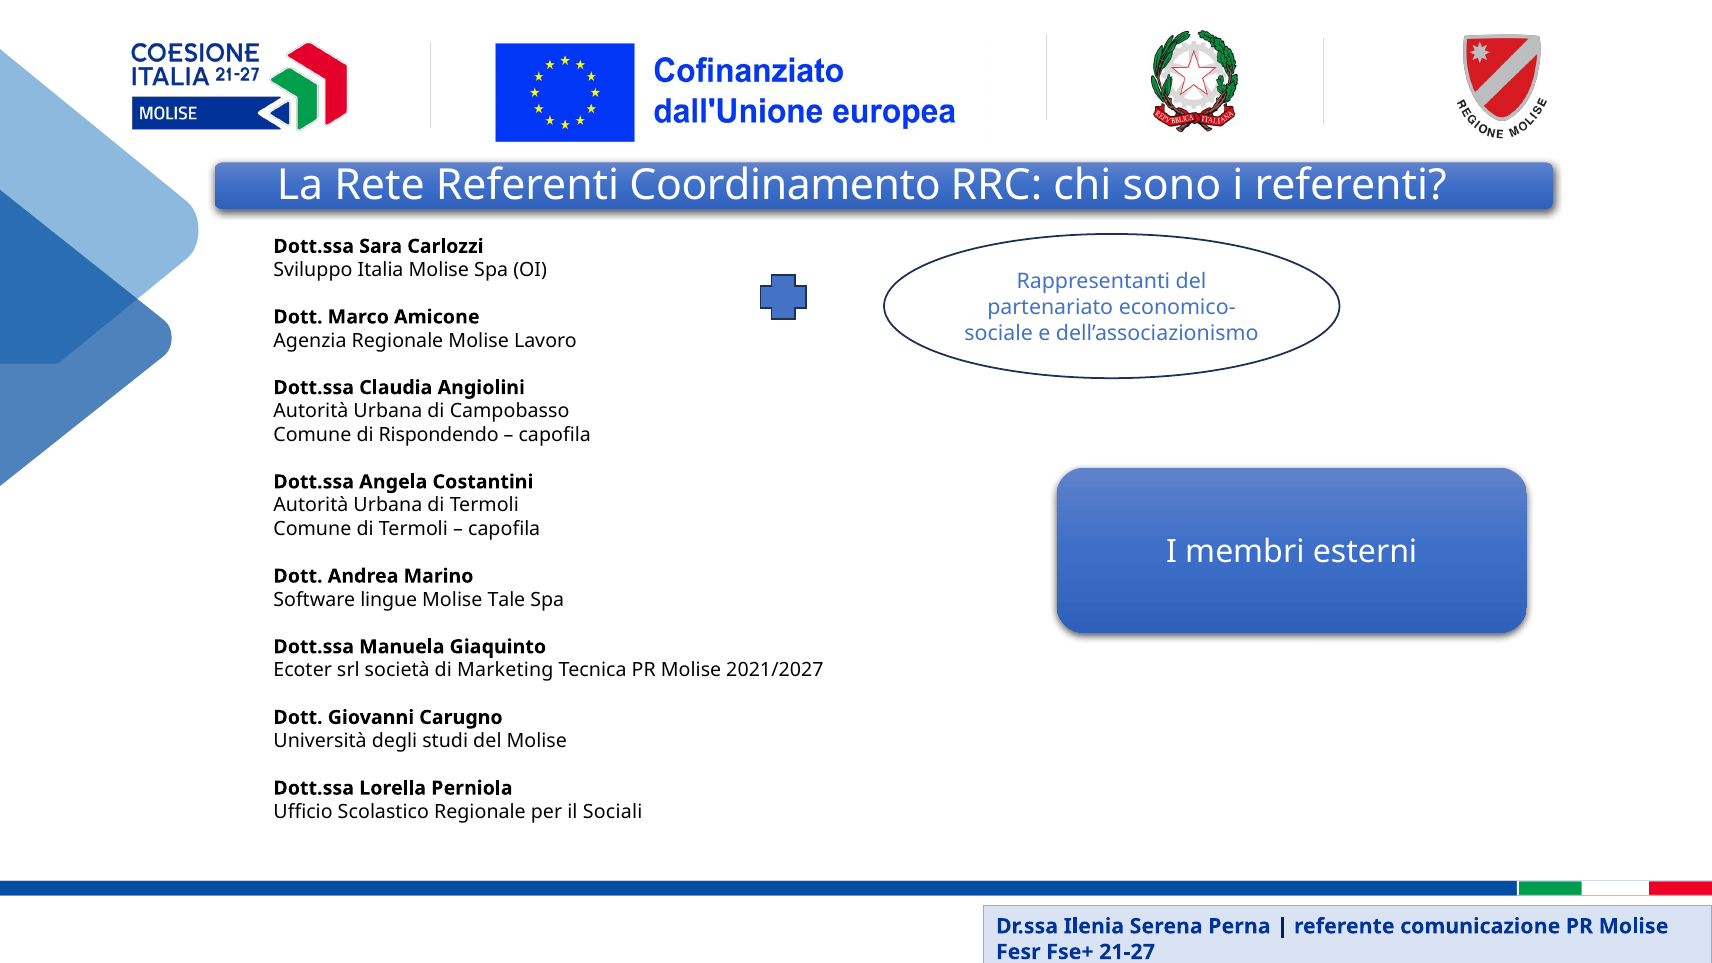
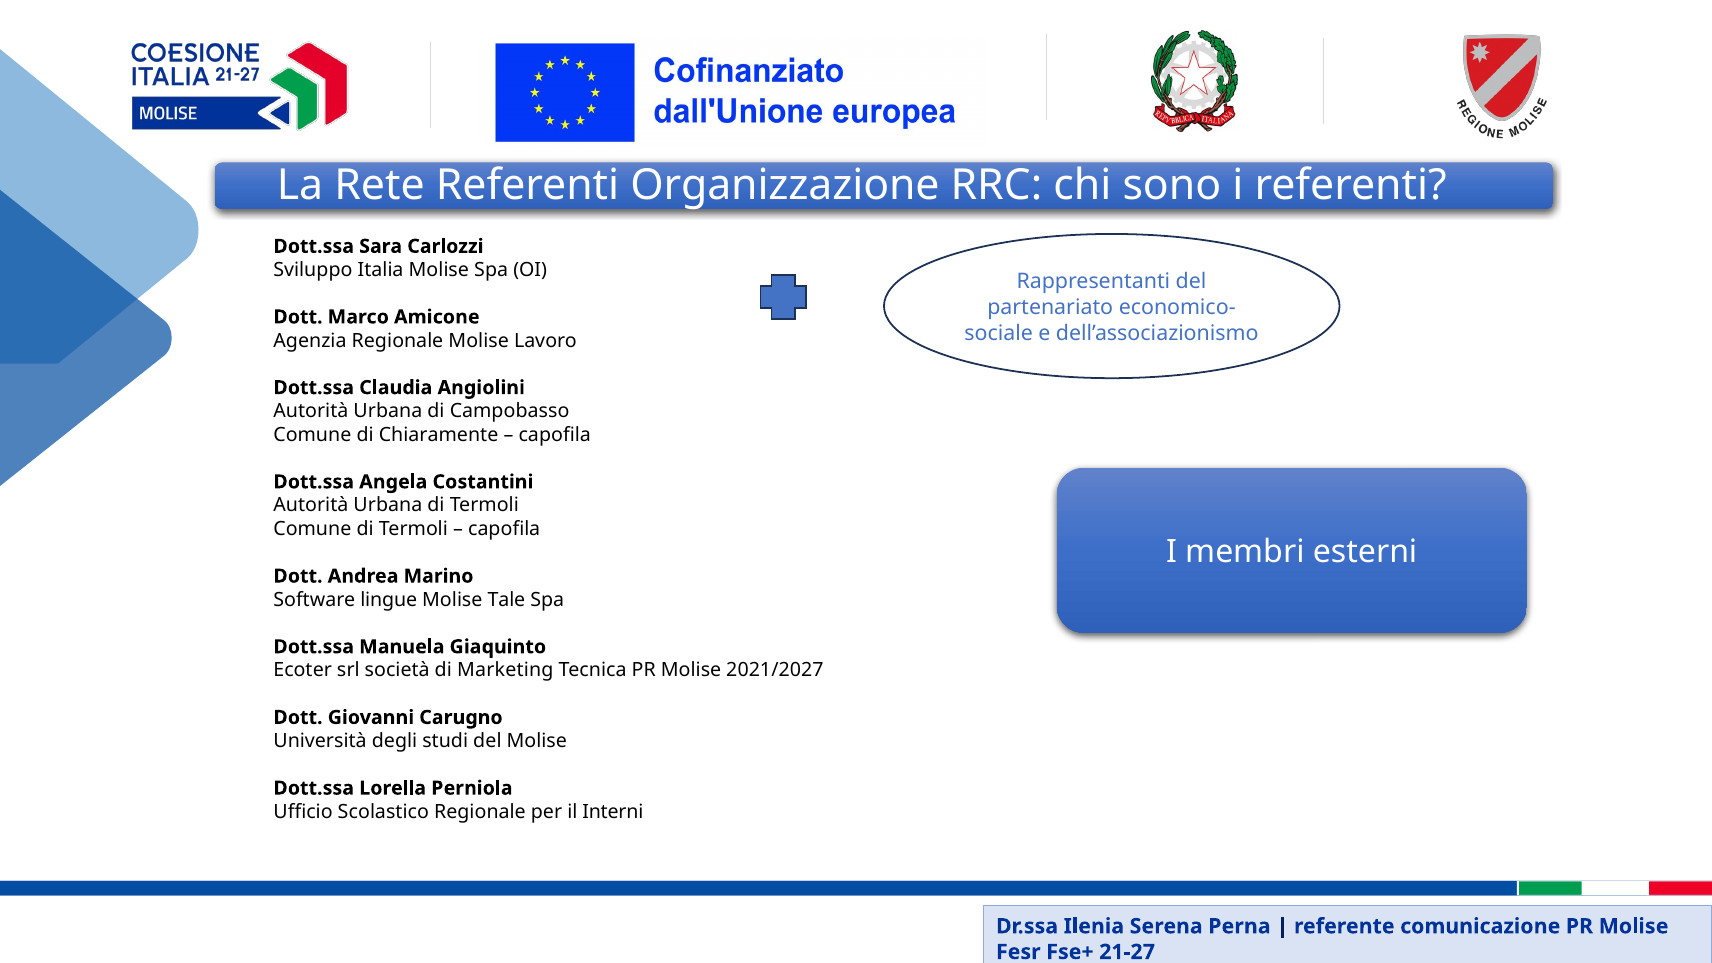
Coordinamento: Coordinamento -> Organizzazione
Rispondendo: Rispondendo -> Chiaramente
Sociali: Sociali -> Interni
